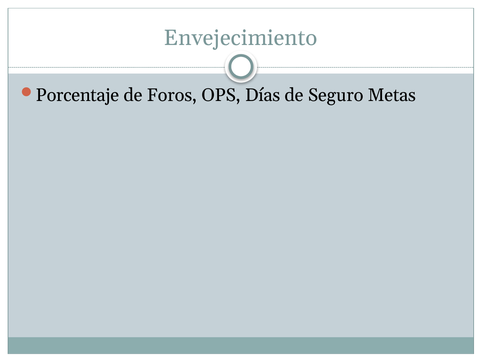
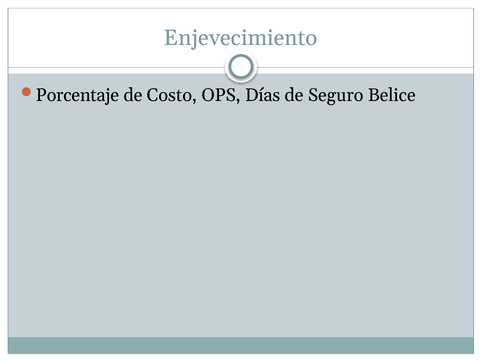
Envejecimiento: Envejecimiento -> Enjevecimiento
Foros: Foros -> Costo
Metas: Metas -> Belice
